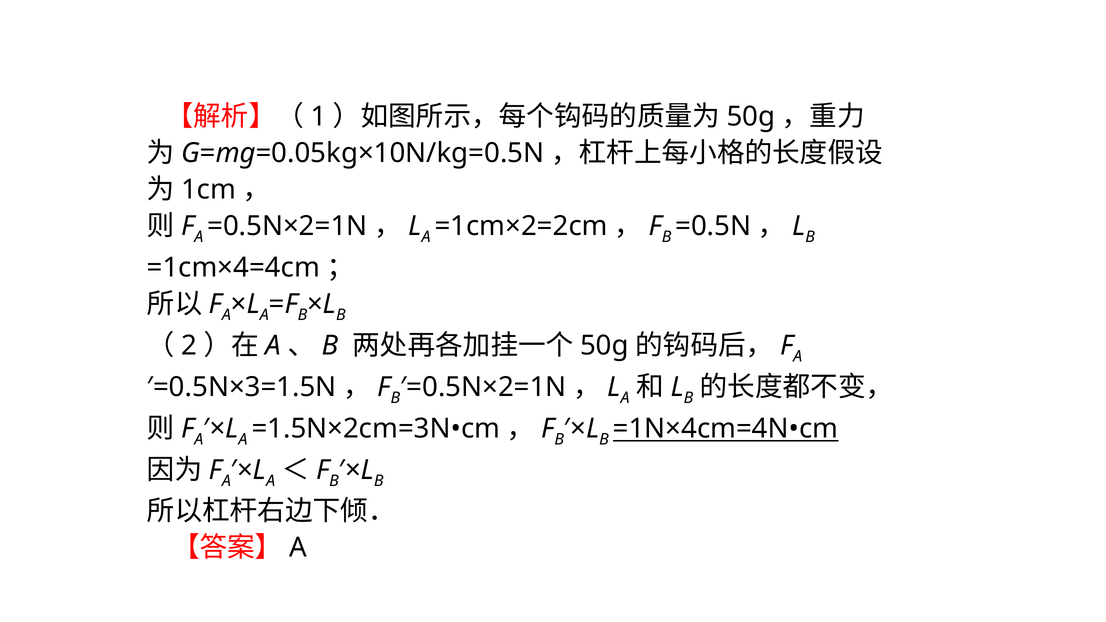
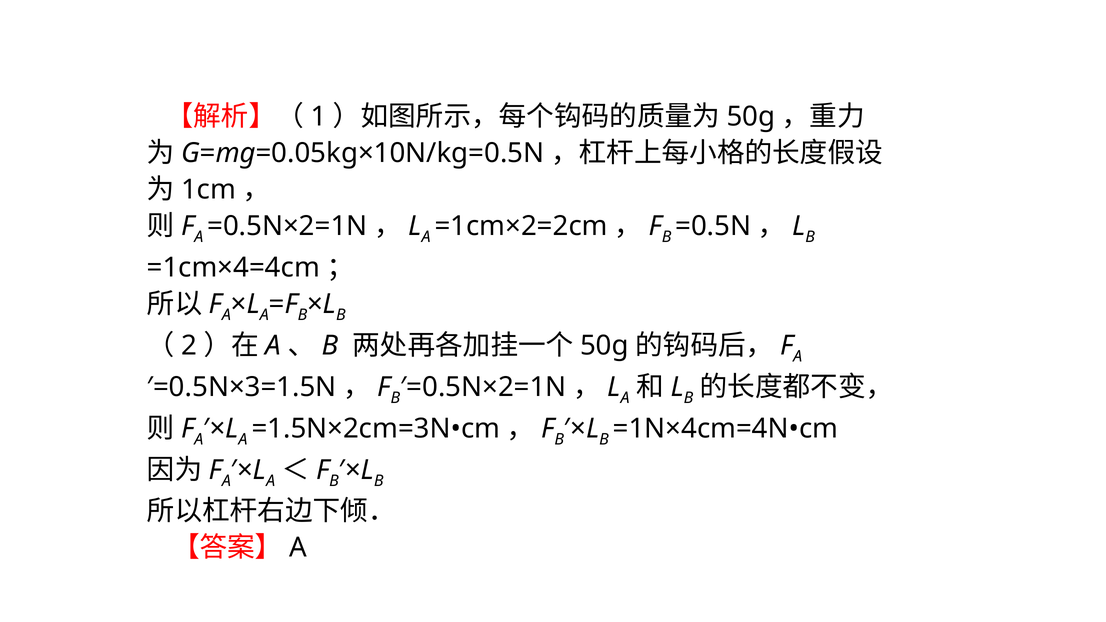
=1N×4cm=4N•cm underline: present -> none
